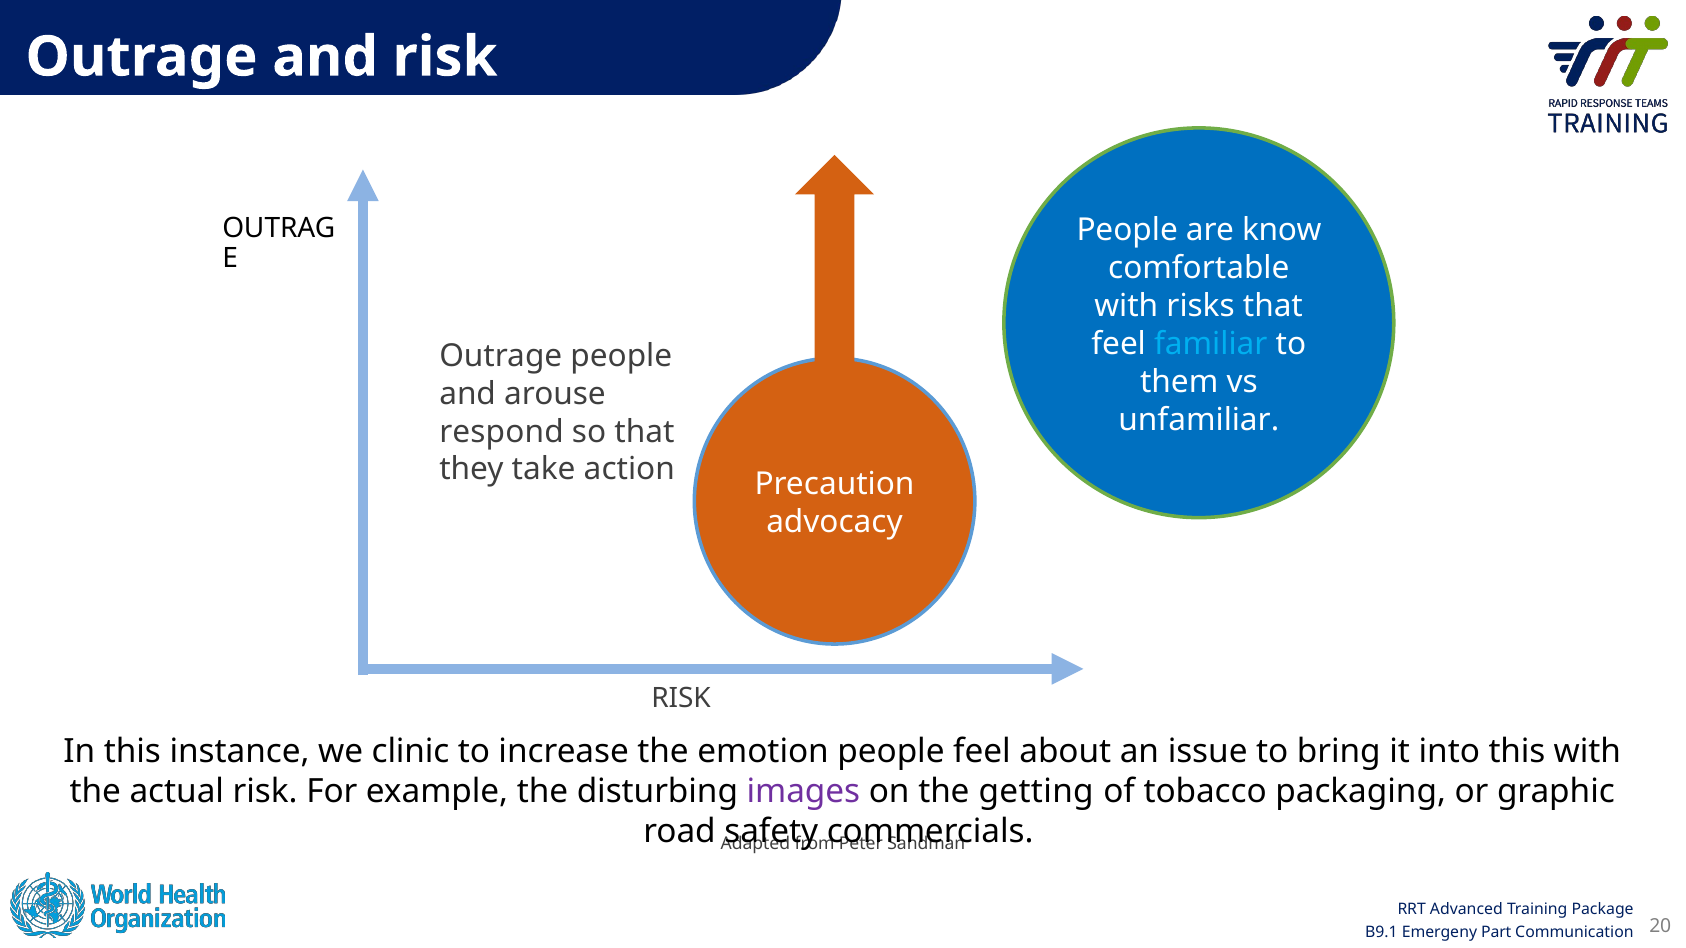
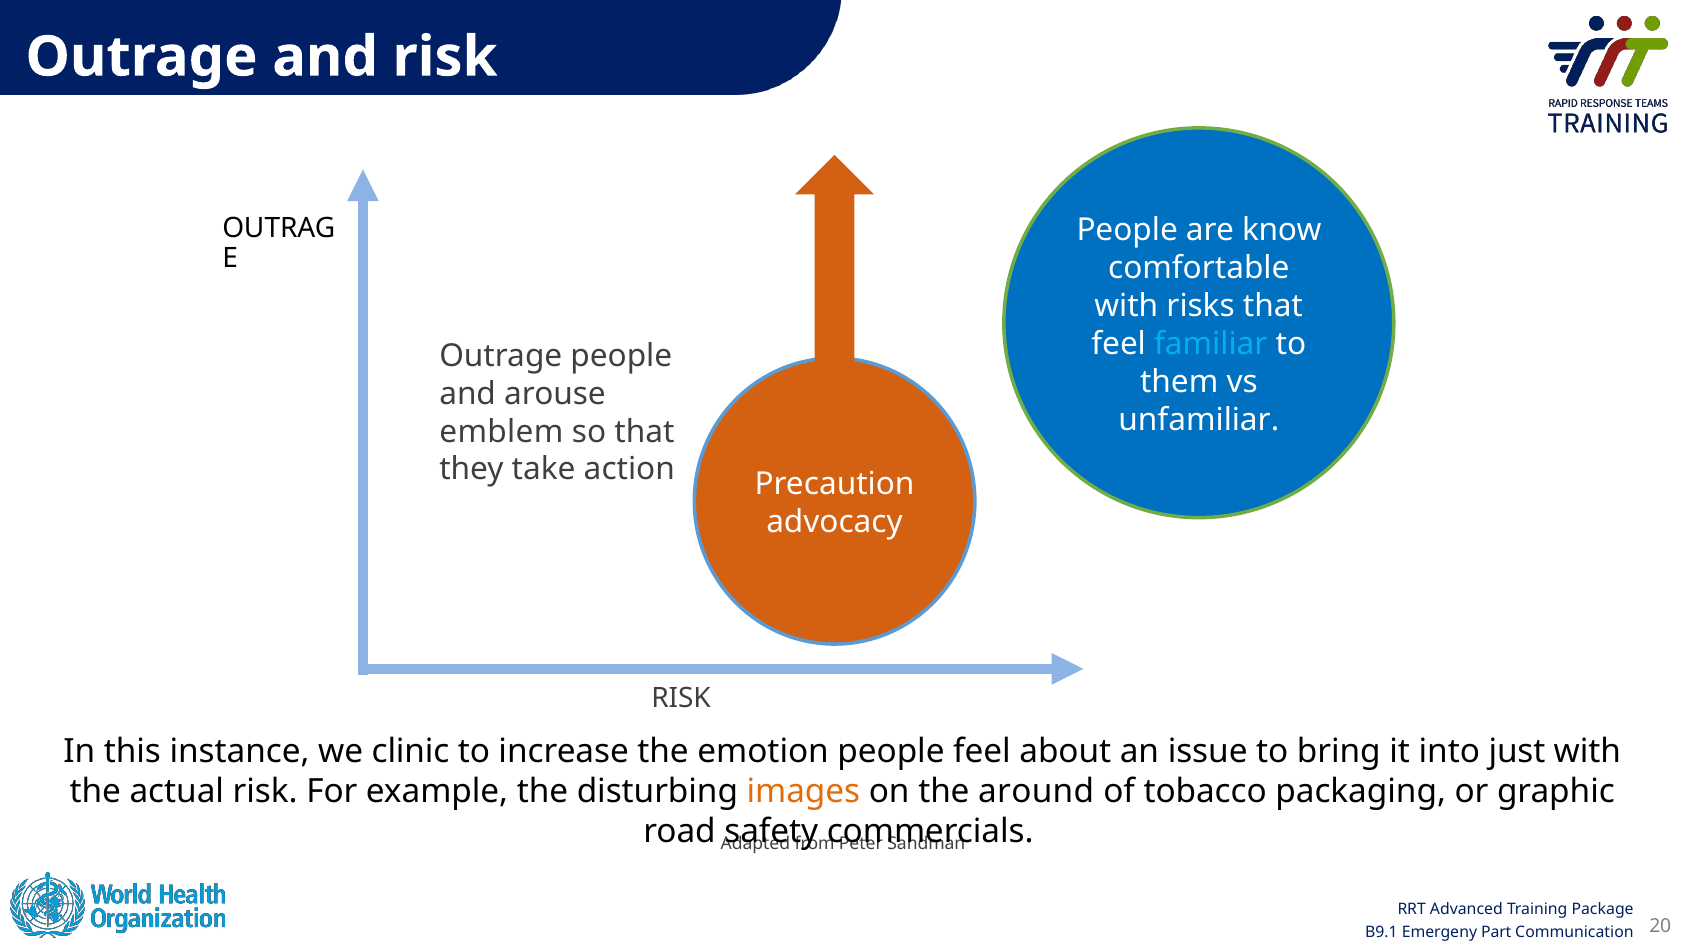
respond: respond -> emblem
into this: this -> just
images colour: purple -> orange
getting: getting -> around
